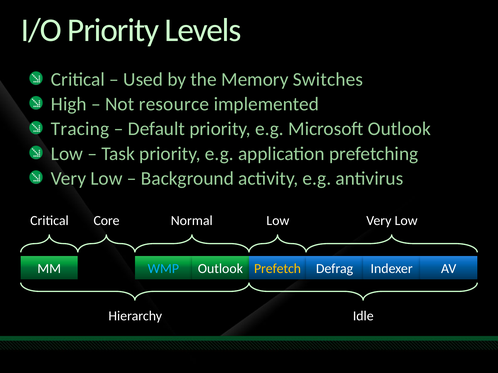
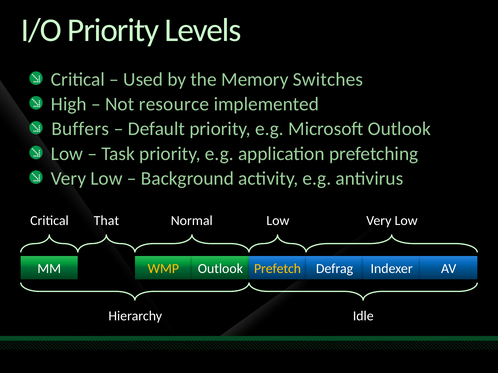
Tracing: Tracing -> Buffers
Core: Core -> That
WMP colour: light blue -> yellow
